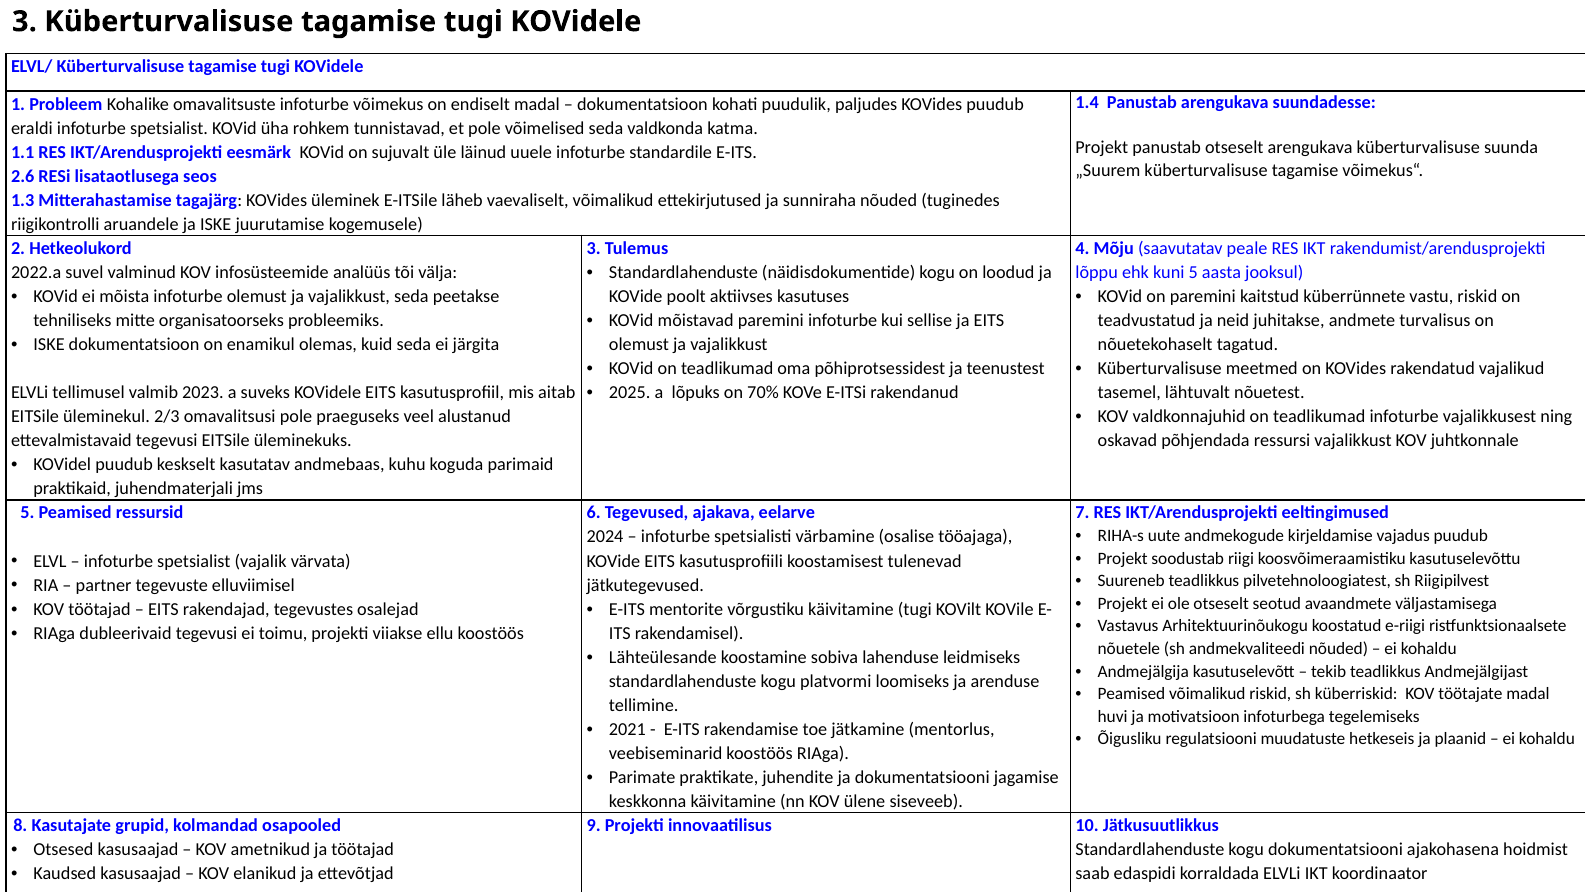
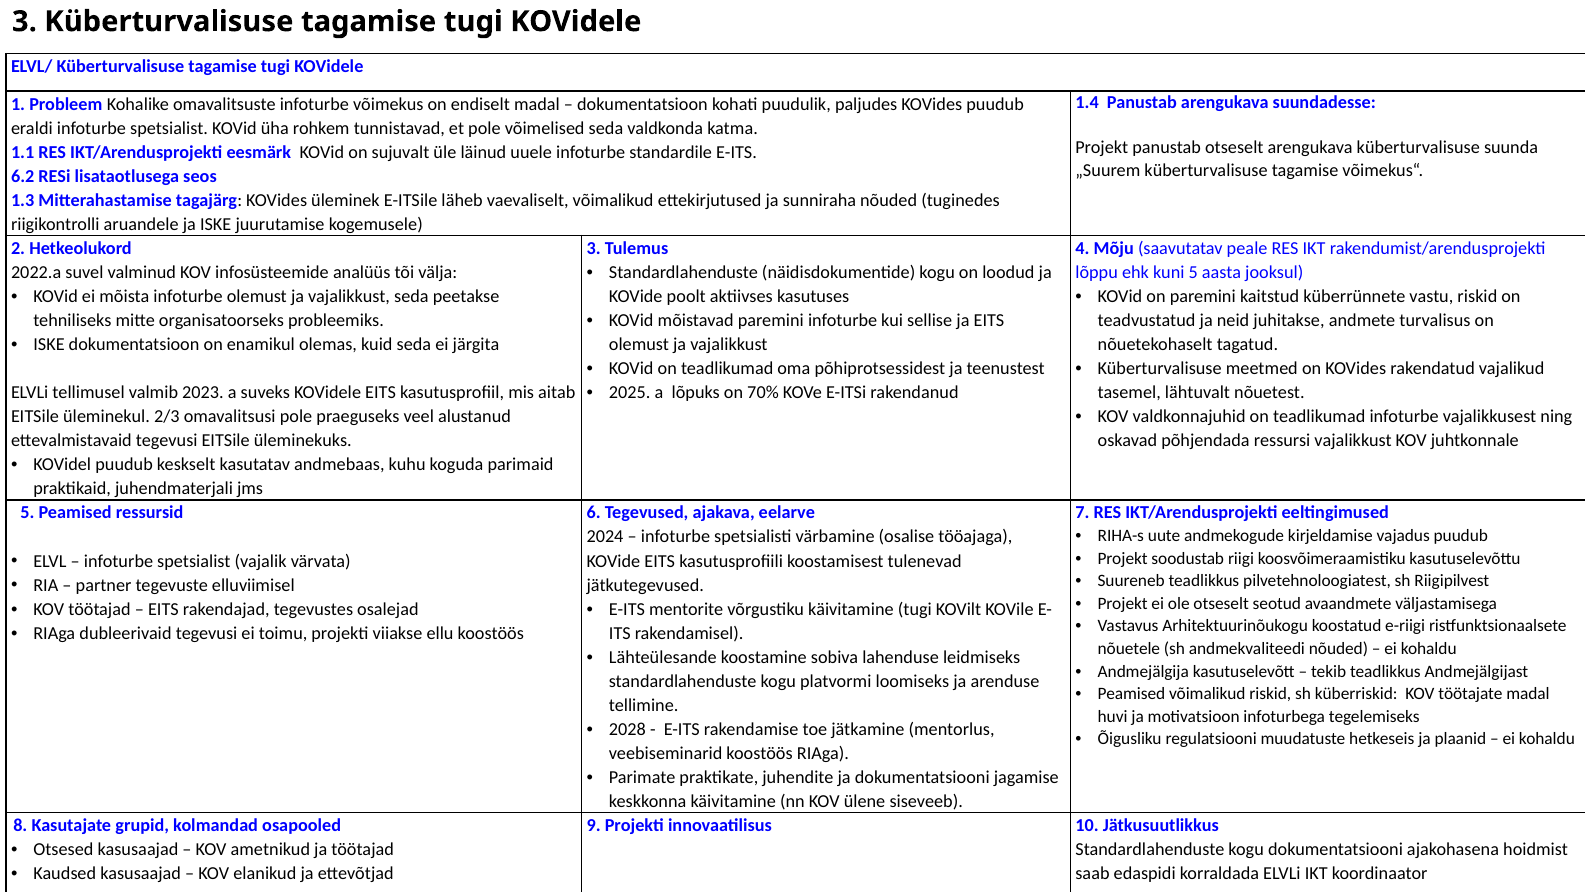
2.6: 2.6 -> 6.2
2021: 2021 -> 2028
